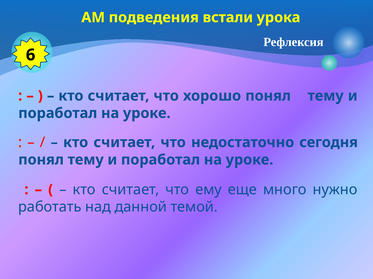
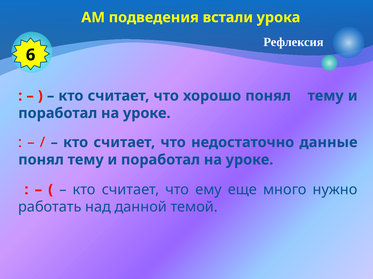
сегодня: сегодня -> данные
